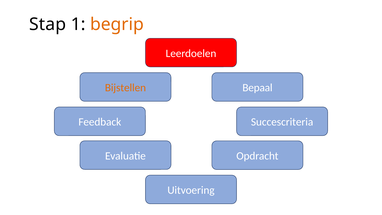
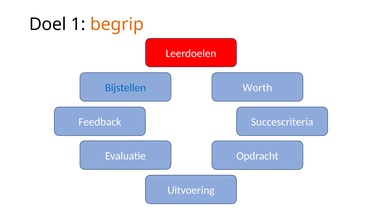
Stap: Stap -> Doel
Bijstellen colour: orange -> blue
Bepaal: Bepaal -> Worth
